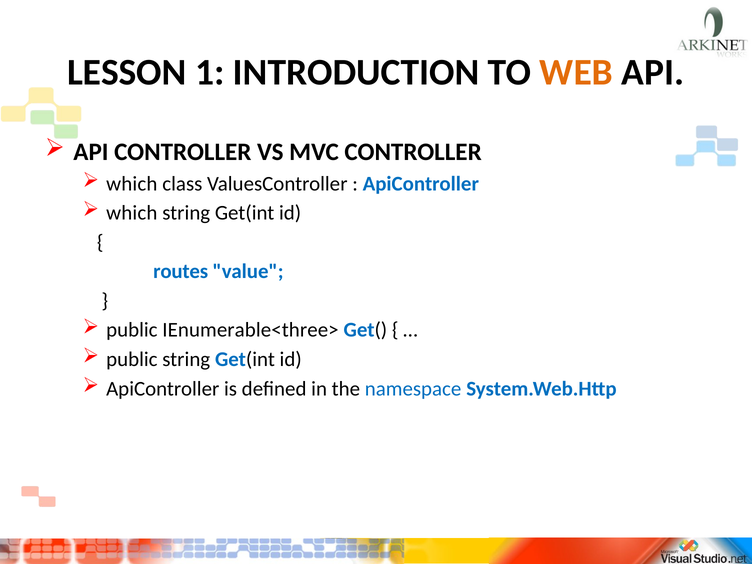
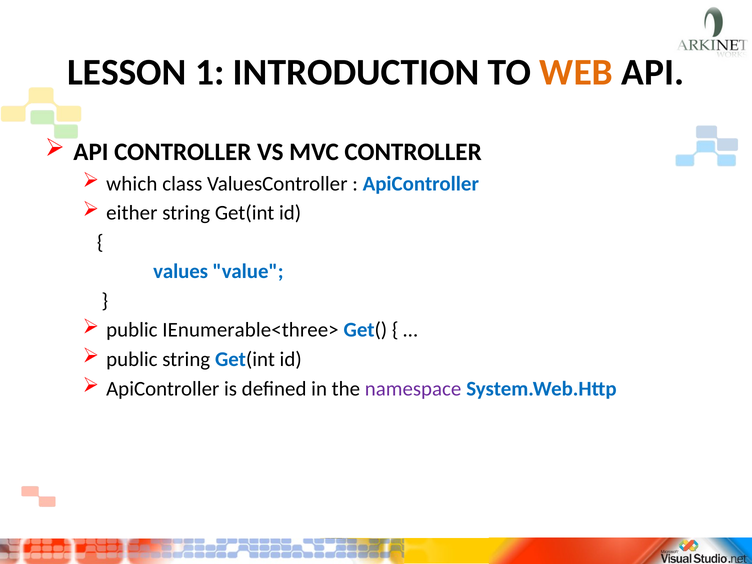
which at (132, 213): which -> either
routes: routes -> values
namespace colour: blue -> purple
